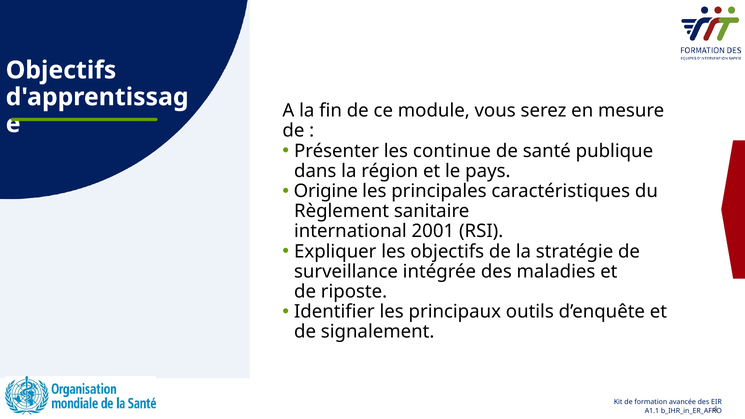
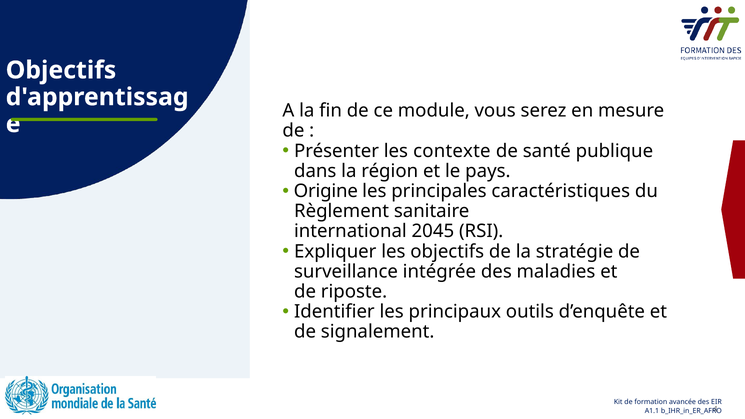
continue: continue -> contexte
2001: 2001 -> 2045
